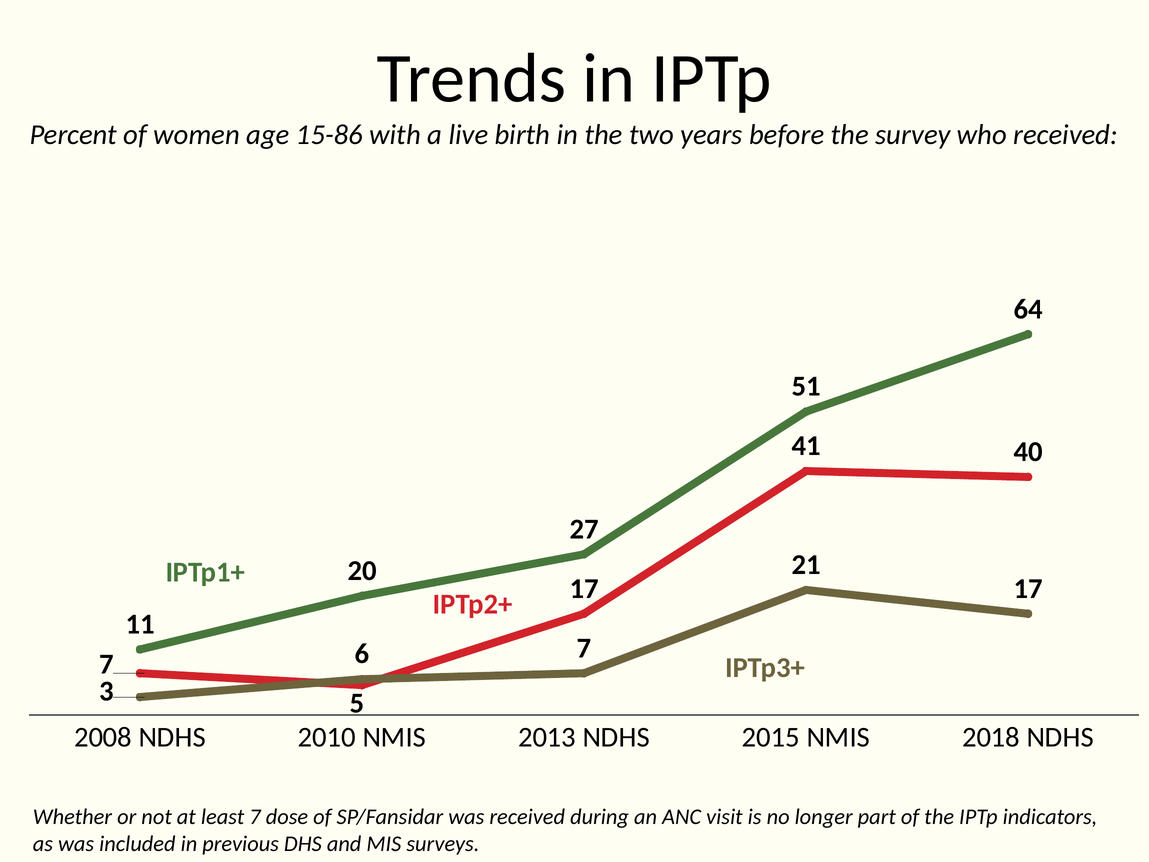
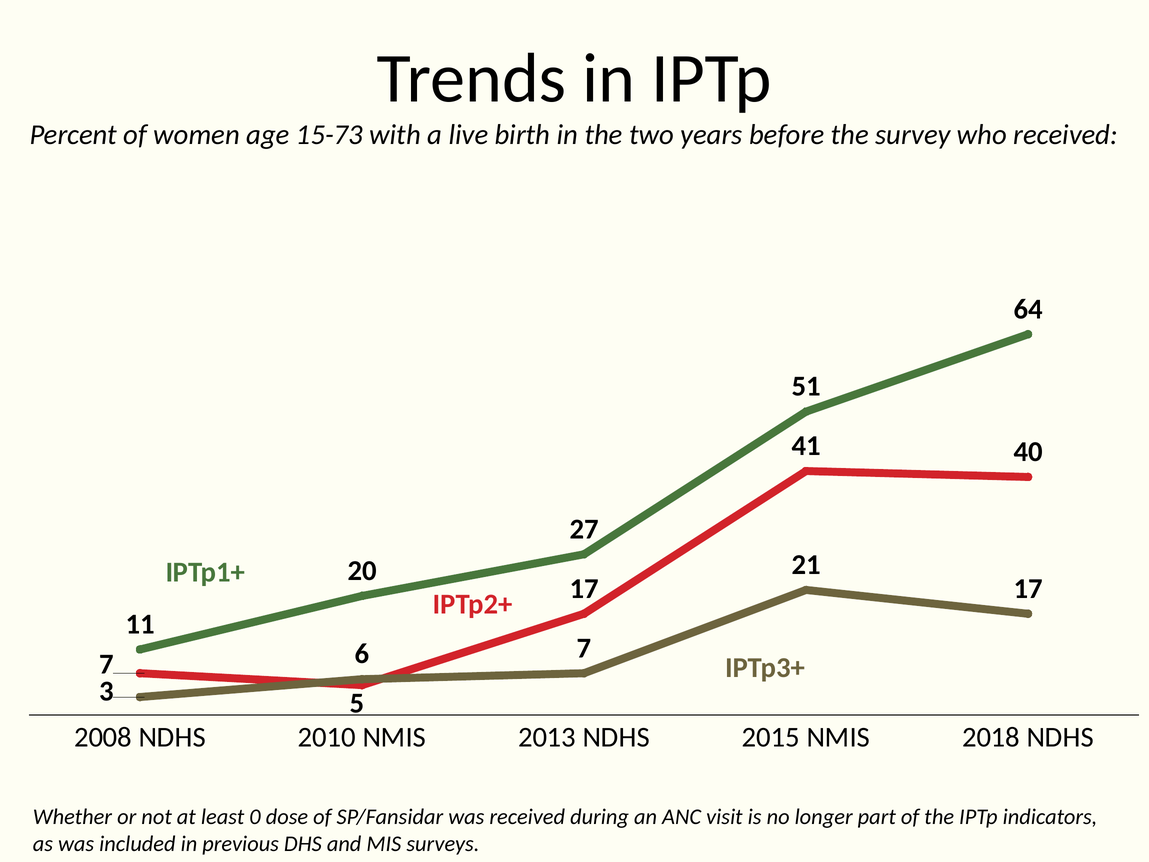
15-86: 15-86 -> 15-73
least 7: 7 -> 0
